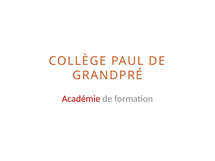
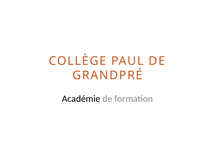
Académie colour: red -> black
